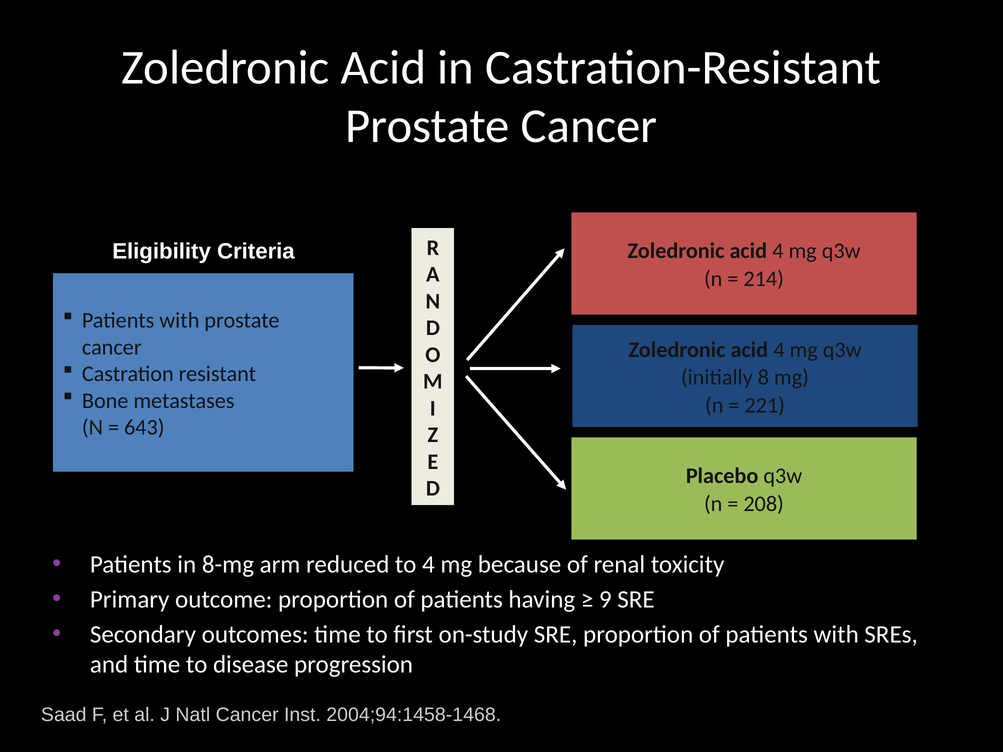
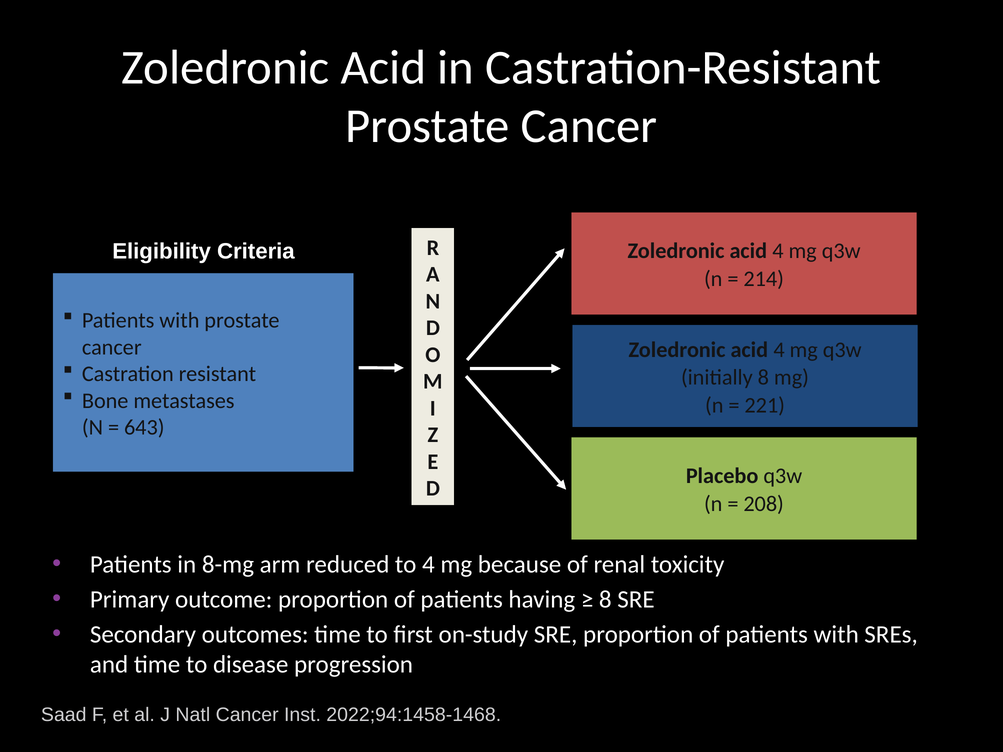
9 at (605, 600): 9 -> 8
2004;94:1458-1468: 2004;94:1458-1468 -> 2022;94:1458-1468
